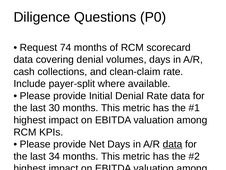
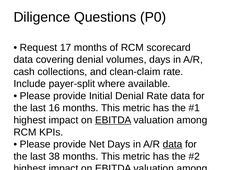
74: 74 -> 17
30: 30 -> 16
EBITDA at (113, 120) underline: none -> present
34: 34 -> 38
